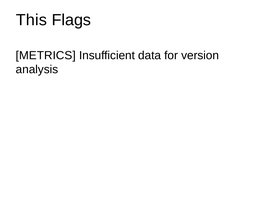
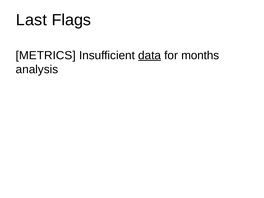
This: This -> Last
data underline: none -> present
version: version -> months
